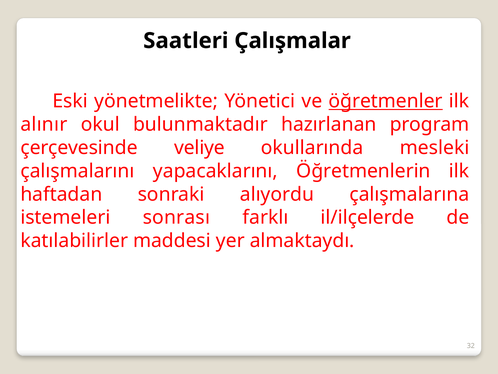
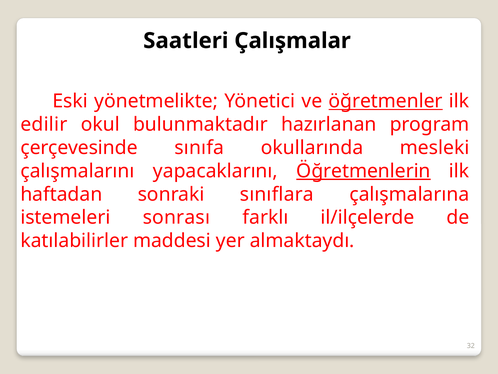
alınır: alınır -> edilir
veliye: veliye -> sınıfa
Öğretmenlerin underline: none -> present
alıyordu: alıyordu -> sınıflara
